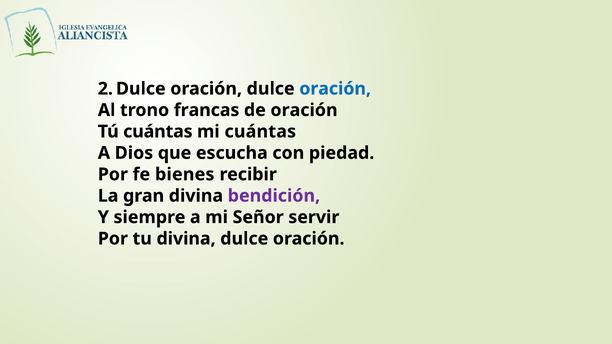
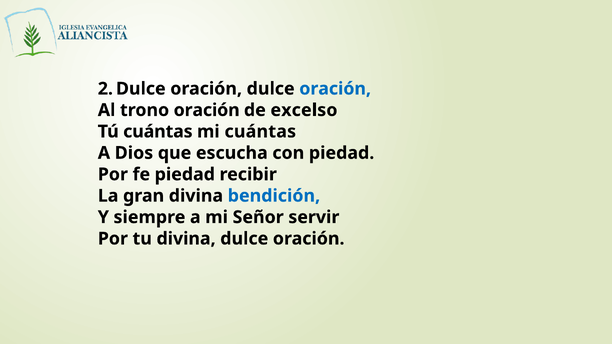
trono francas: francas -> oración
de oración: oración -> excelso
fe bienes: bienes -> piedad
bendición colour: purple -> blue
